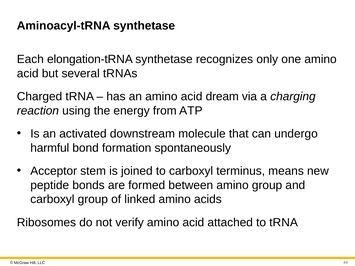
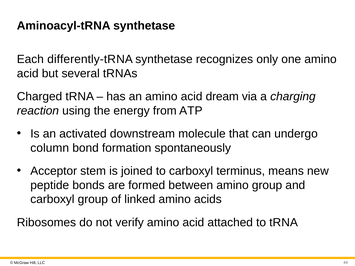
elongation-tR: elongation-tR -> differently-tR
harmful: harmful -> column
